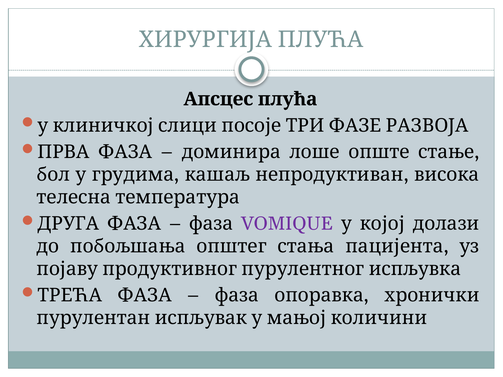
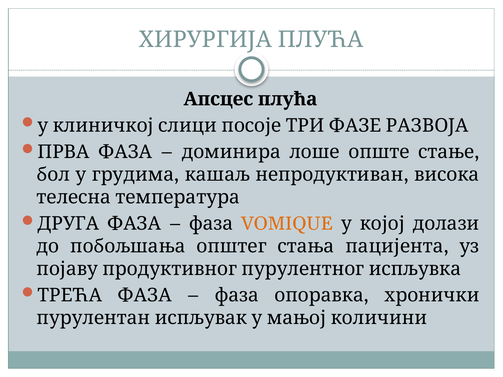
VOMIQUE colour: purple -> orange
